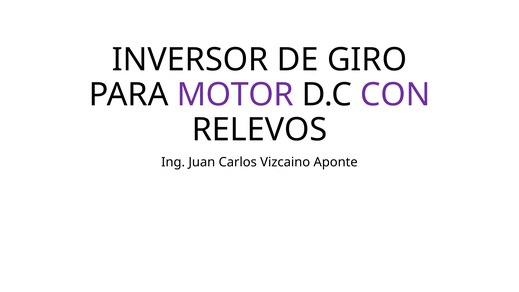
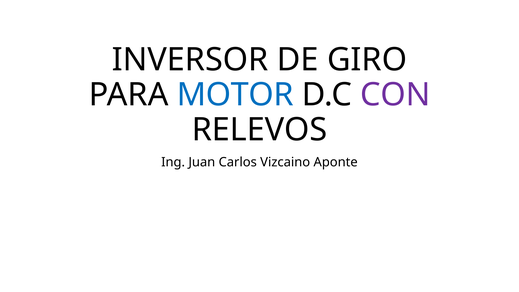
MOTOR colour: purple -> blue
